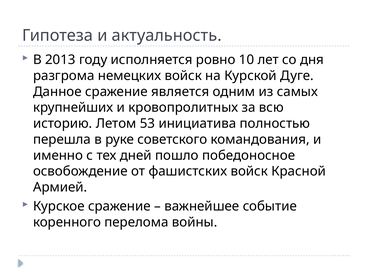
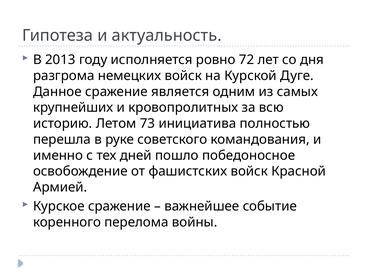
10: 10 -> 72
53: 53 -> 73
